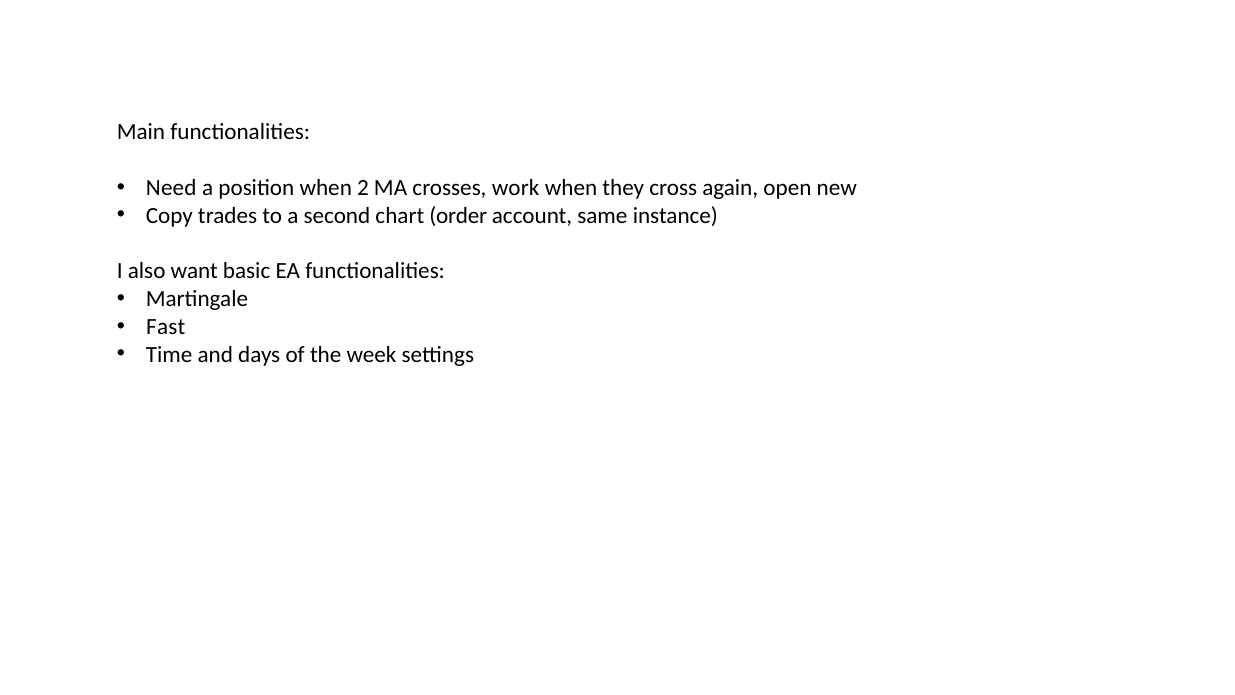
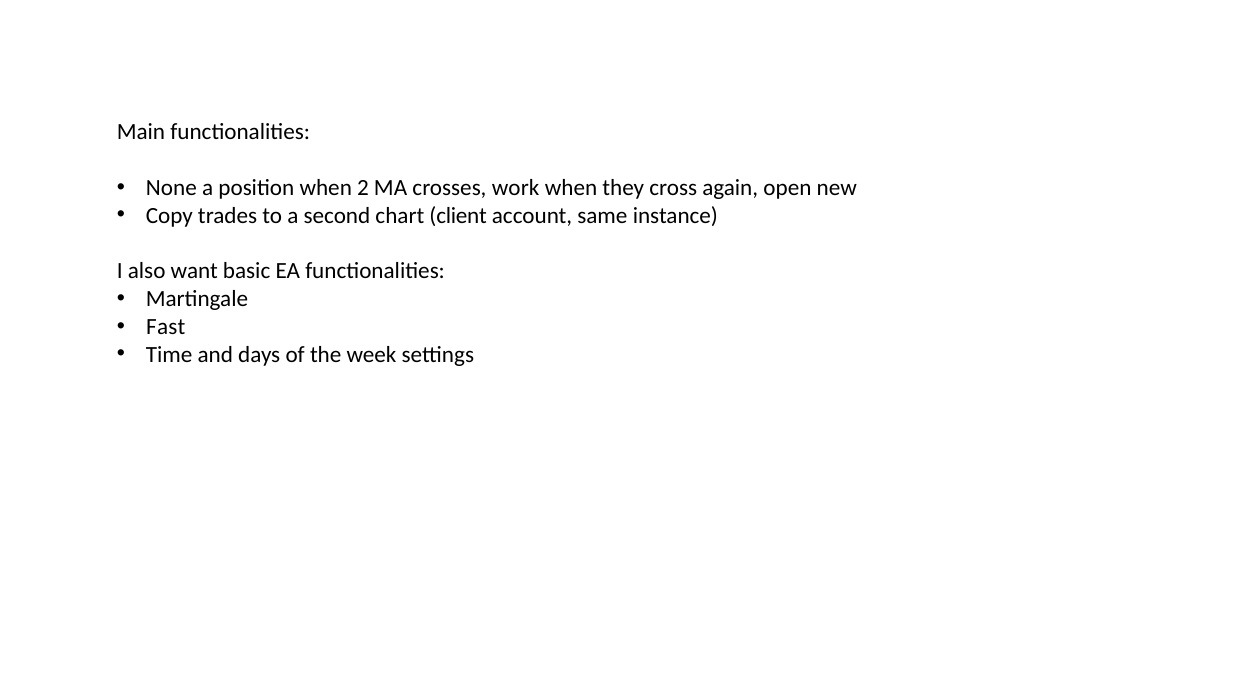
Need: Need -> None
order: order -> client
